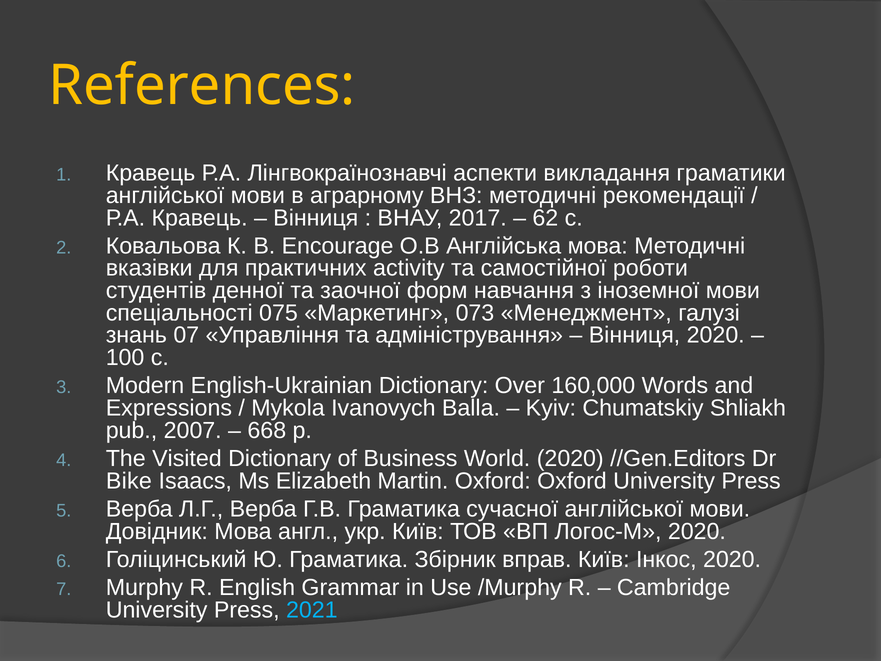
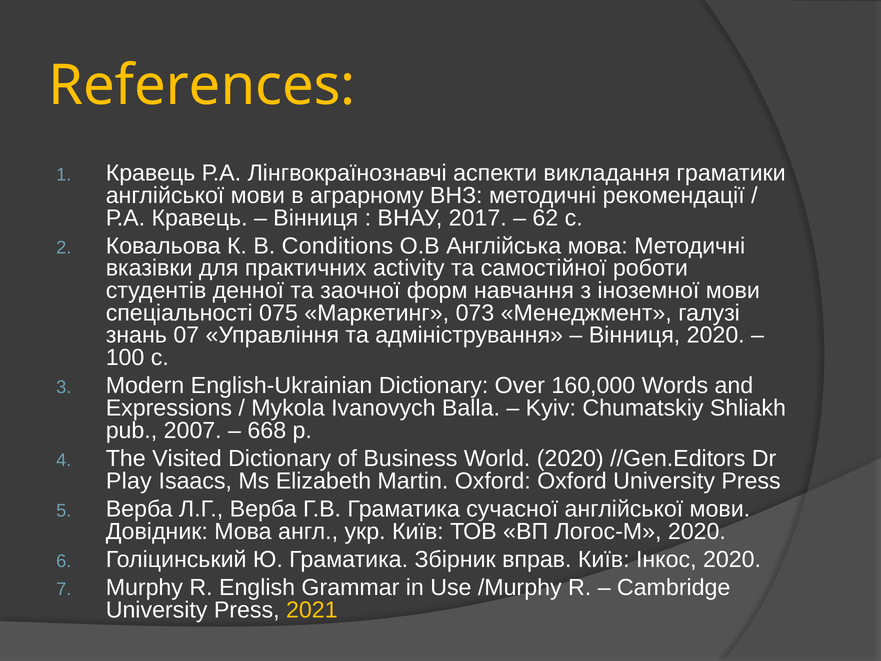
Encourage: Encourage -> Conditions
Bike: Bike -> Play
2021 colour: light blue -> yellow
